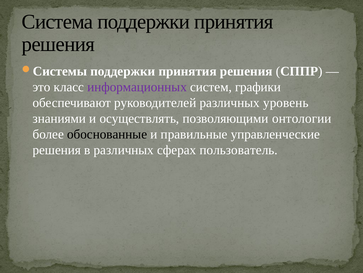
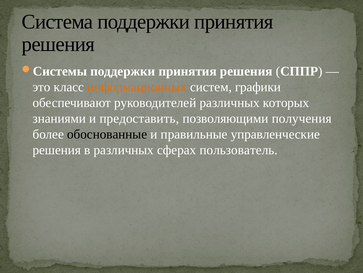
информационных colour: purple -> orange
уровень: уровень -> которых
осуществлять: осуществлять -> предоставить
онтологии: онтологии -> получения
